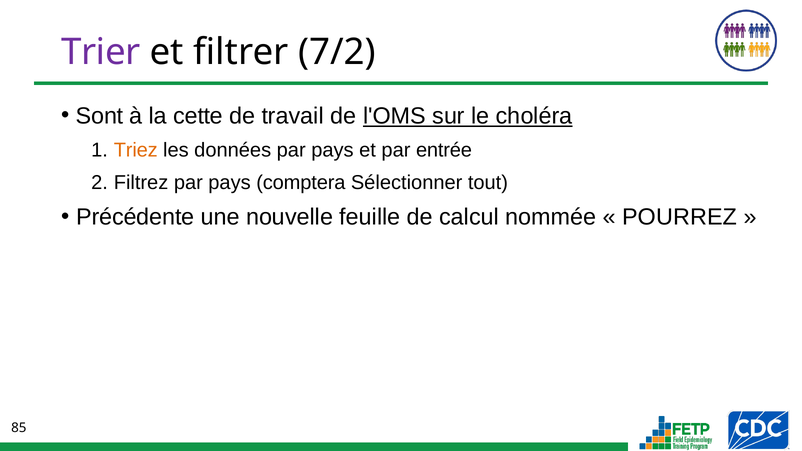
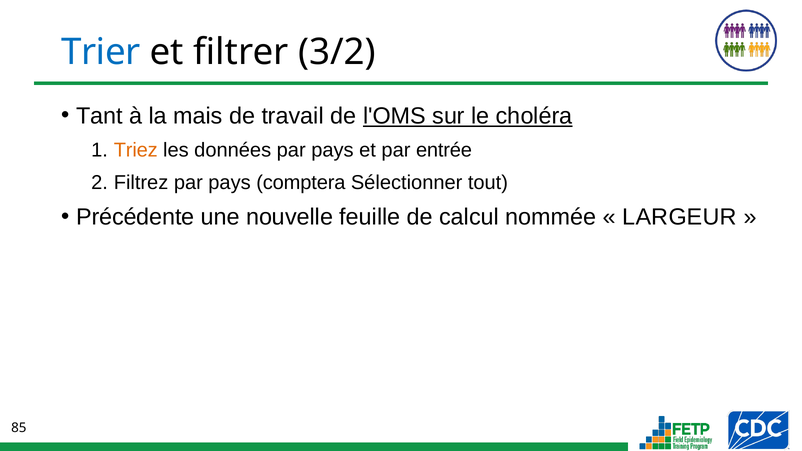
Trier colour: purple -> blue
7/2: 7/2 -> 3/2
Sont: Sont -> Tant
cette: cette -> mais
POURREZ: POURREZ -> LARGEUR
